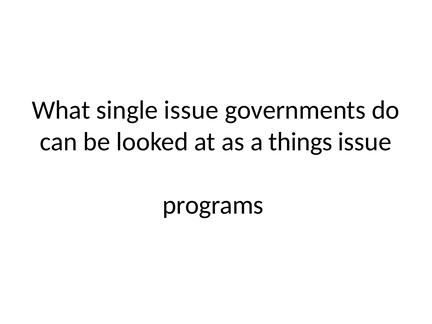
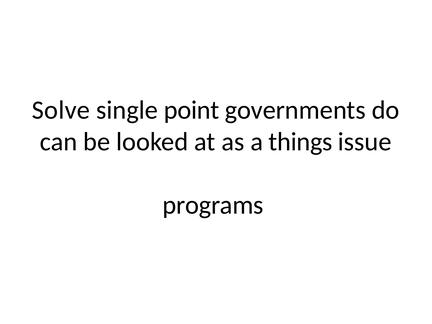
What: What -> Solve
single issue: issue -> point
